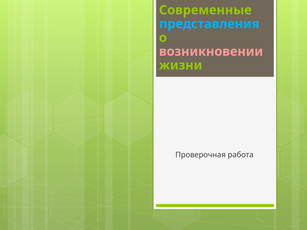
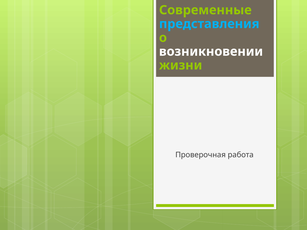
возникновении colour: pink -> white
